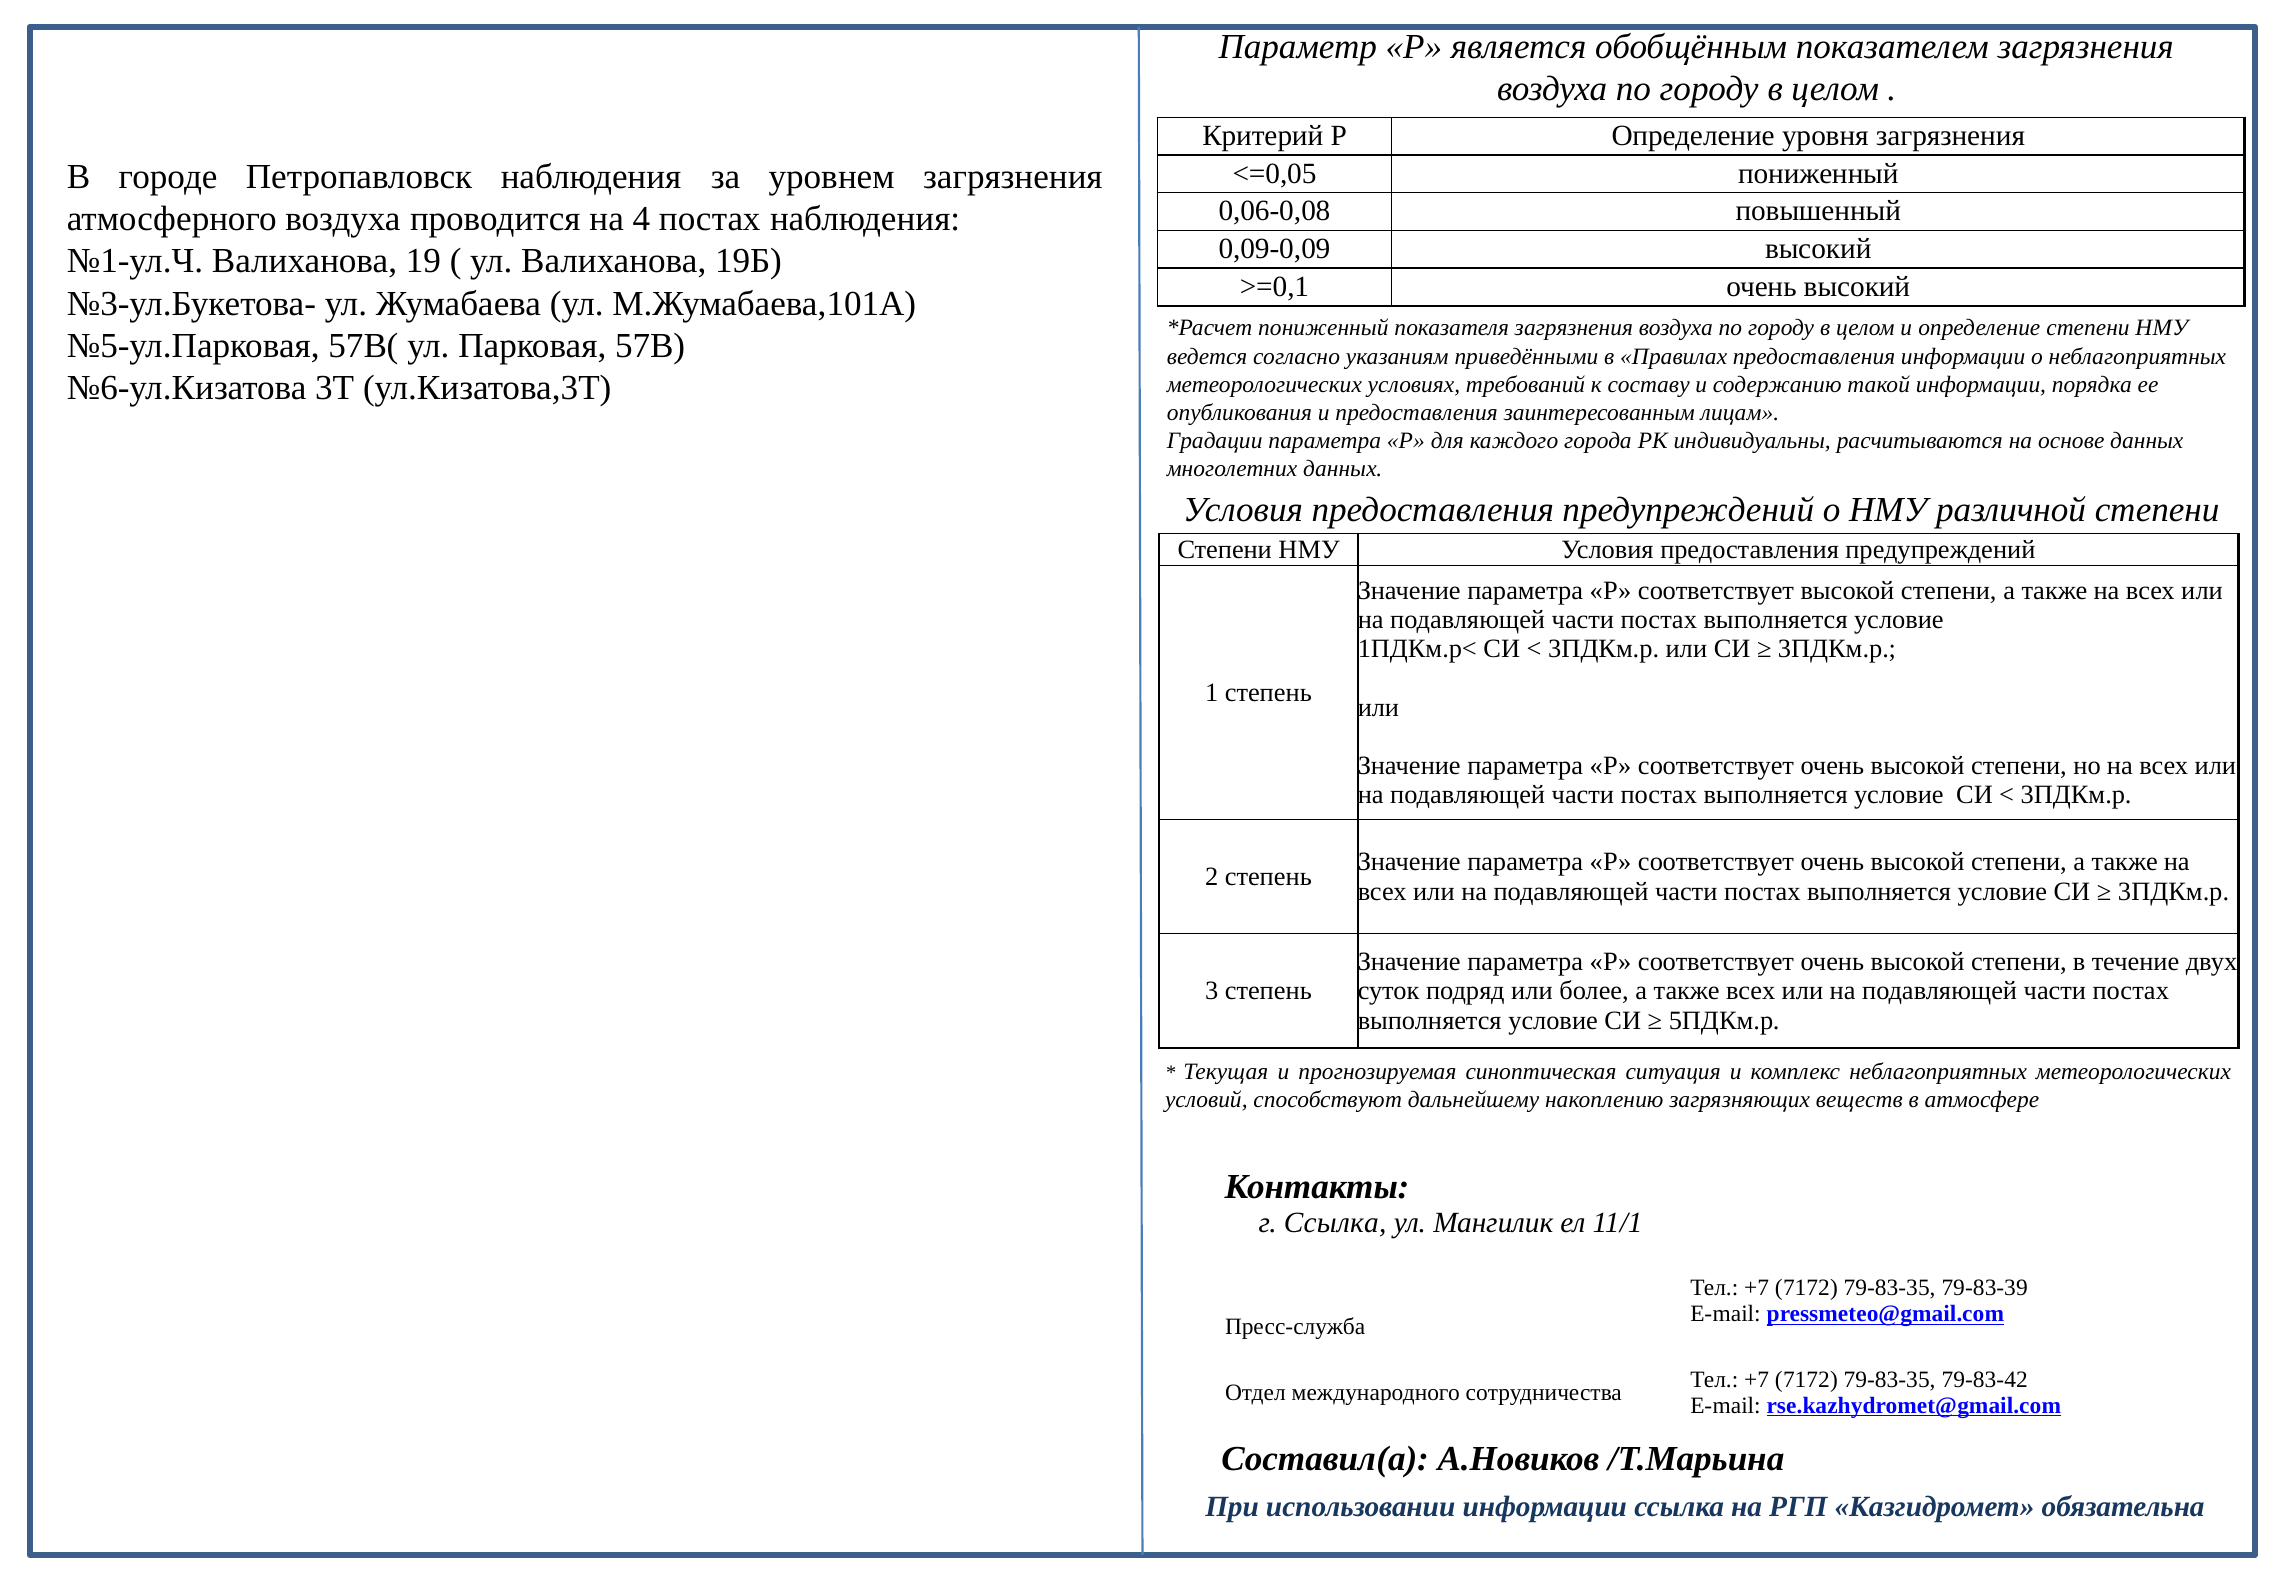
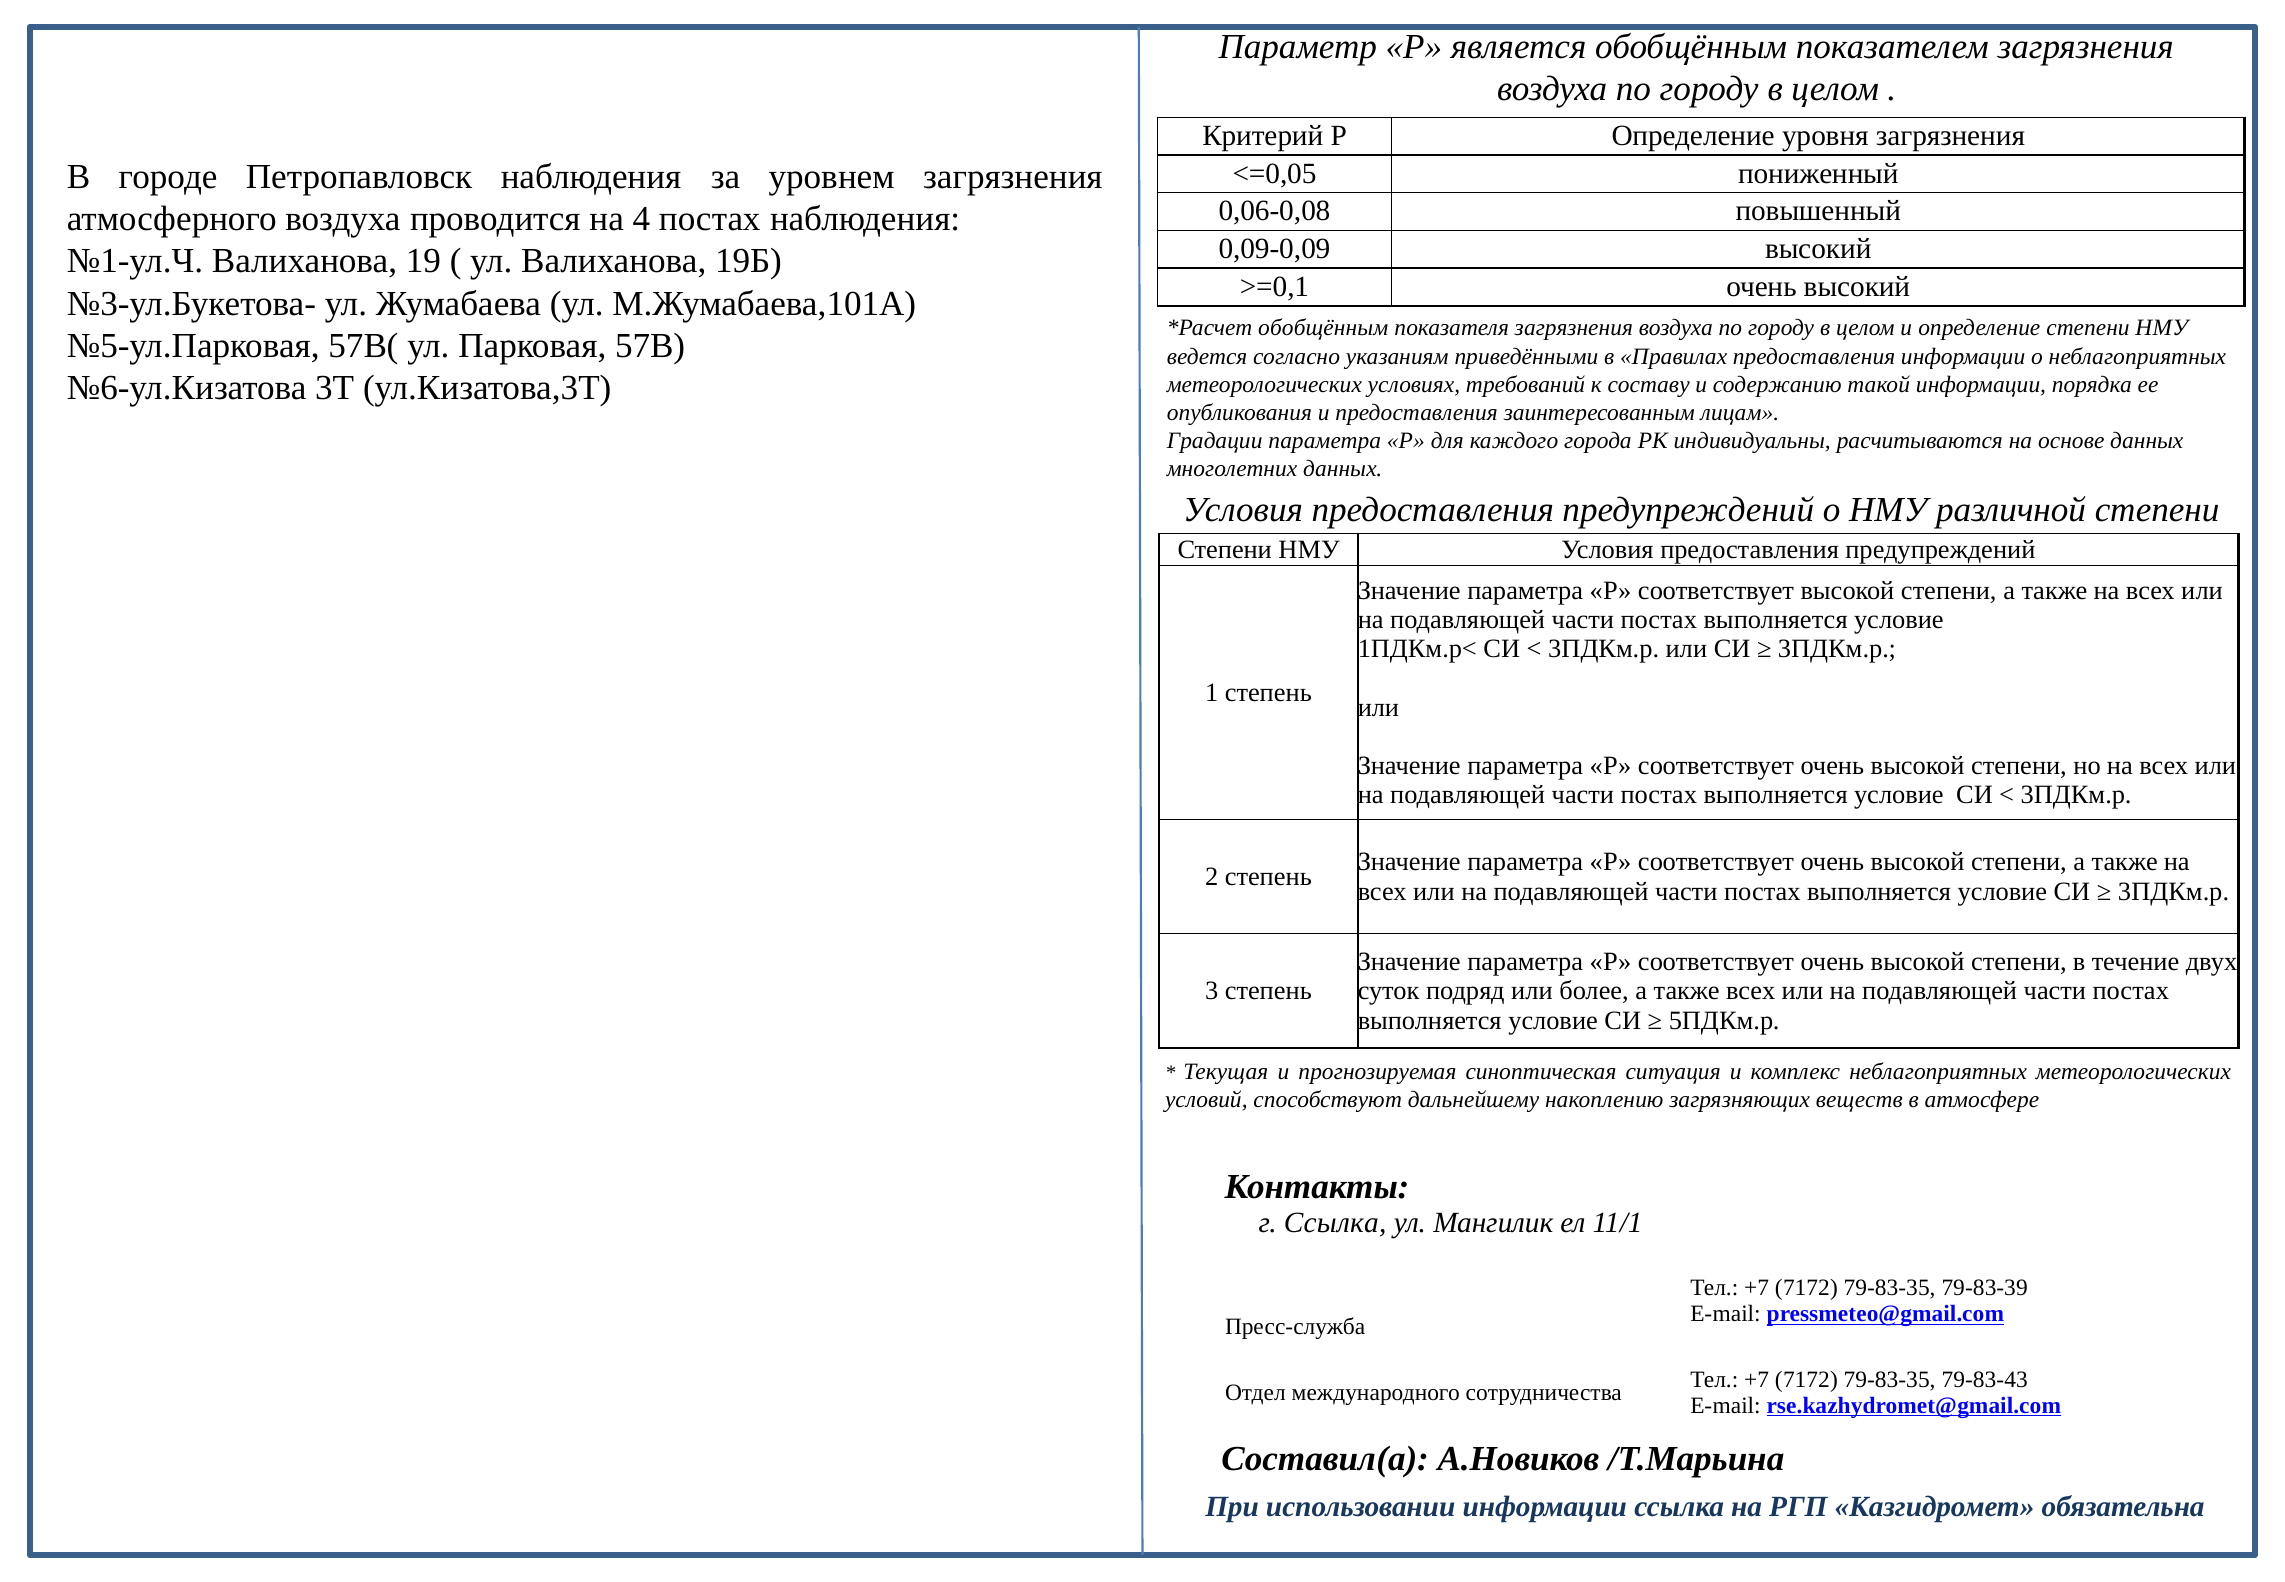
пониженный at (1323, 328): пониженный -> обобщённым
79-83-42: 79-83-42 -> 79-83-43
